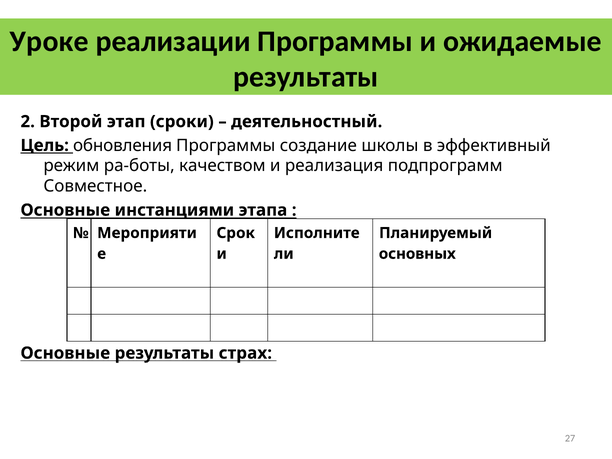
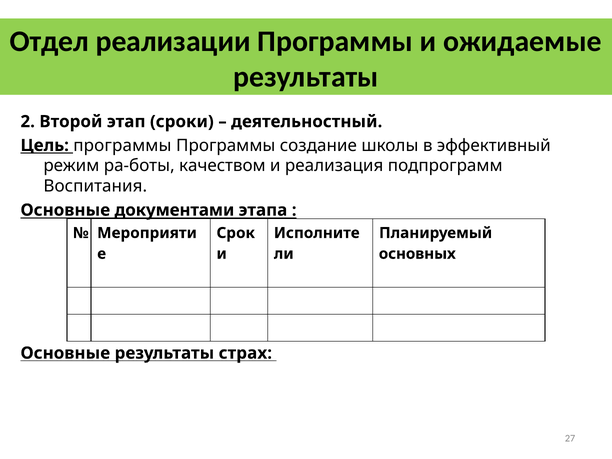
Уроке: Уроке -> Отдел
Цель обновления: обновления -> программы
Совместное: Совместное -> Воспитания
инстанциями: инстанциями -> документами
